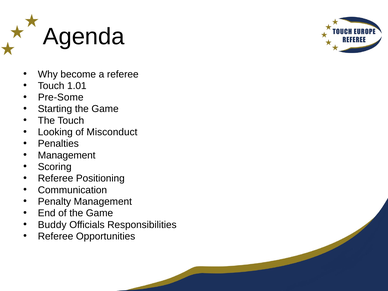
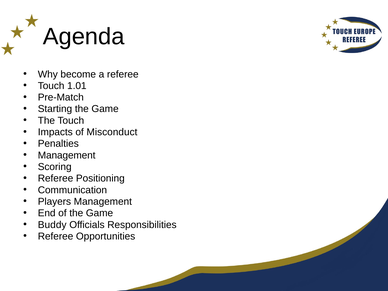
Pre-Some: Pre-Some -> Pre-Match
Looking: Looking -> Impacts
Penalty: Penalty -> Players
